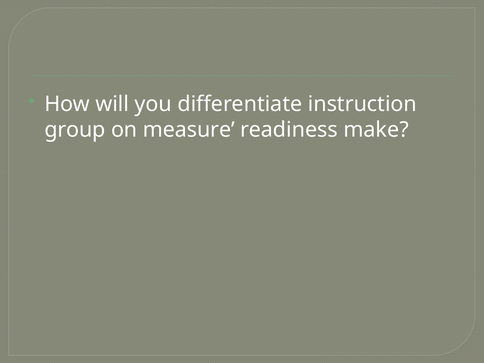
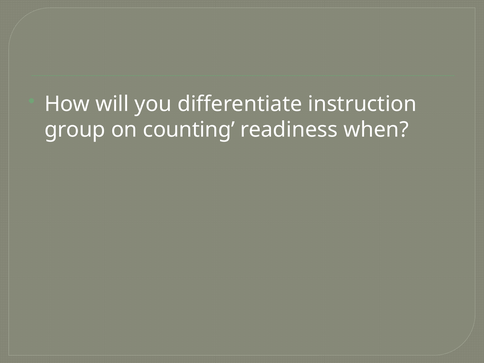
measure: measure -> counting
make: make -> when
